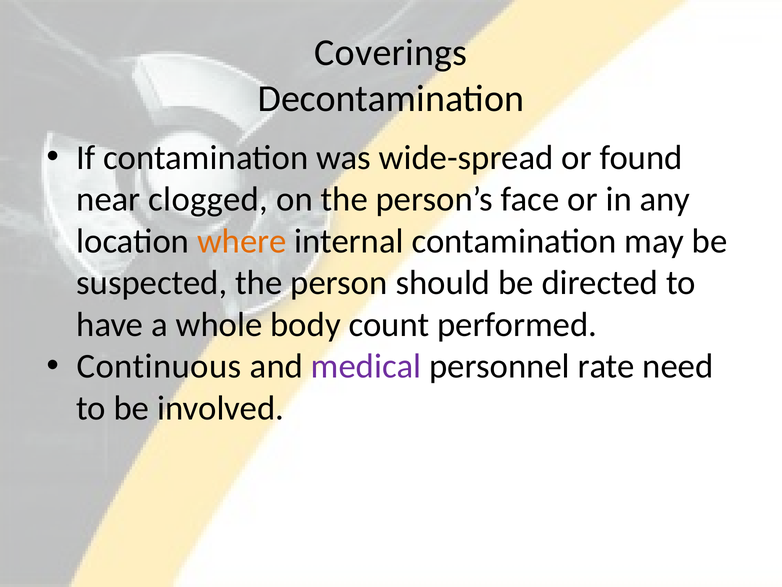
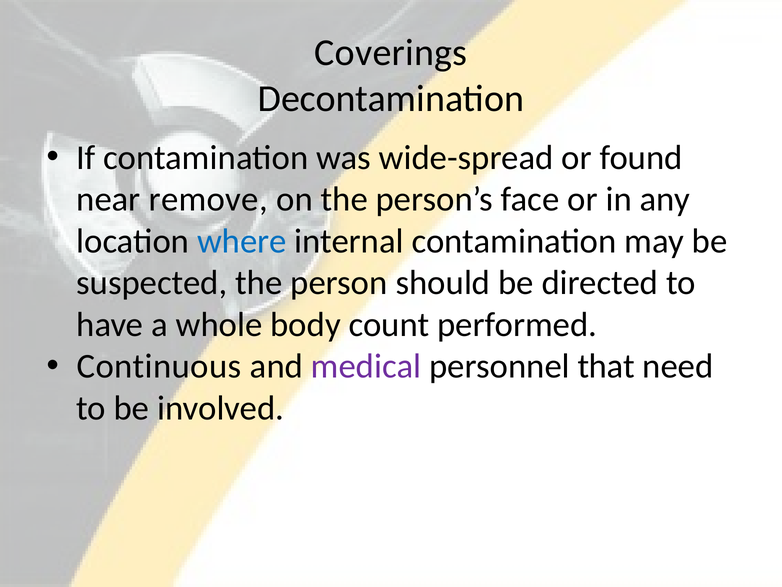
clogged: clogged -> remove
where colour: orange -> blue
rate: rate -> that
